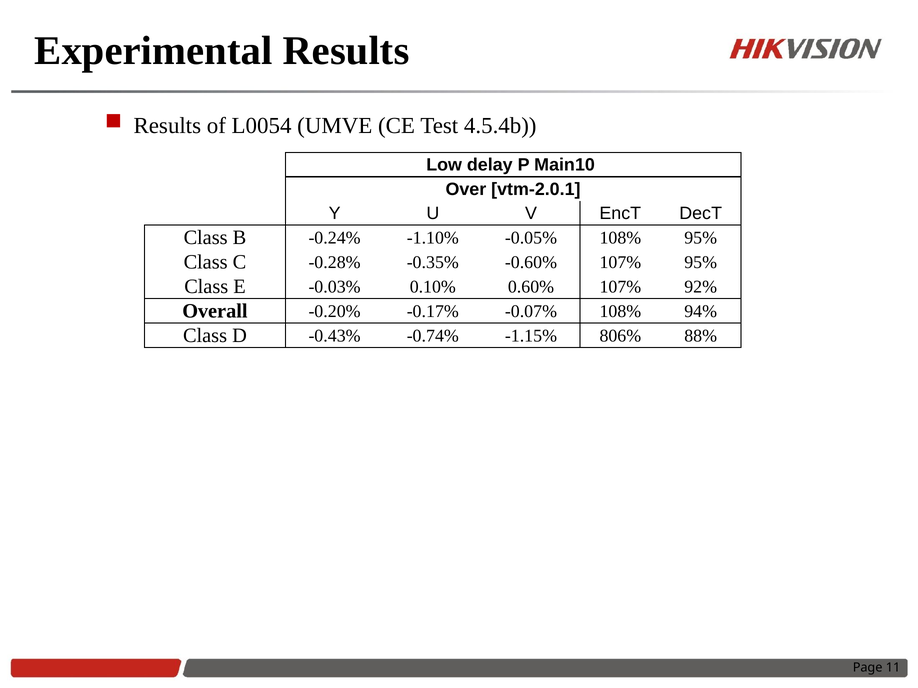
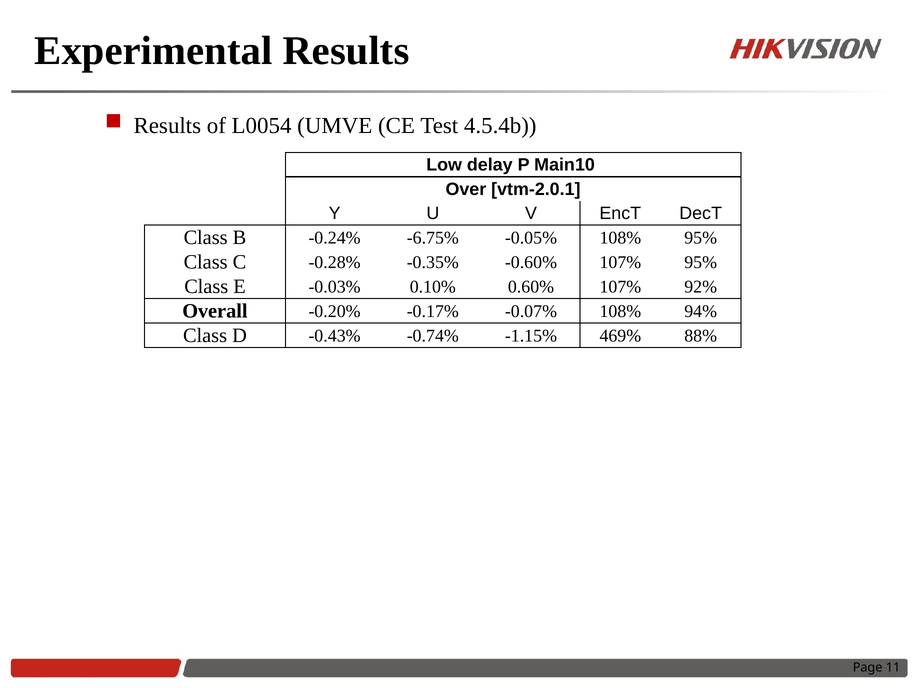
-1.10%: -1.10% -> -6.75%
806%: 806% -> 469%
